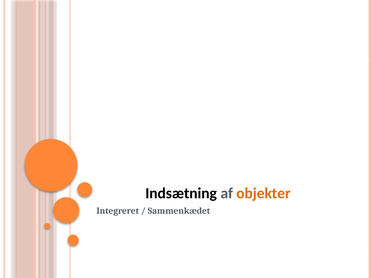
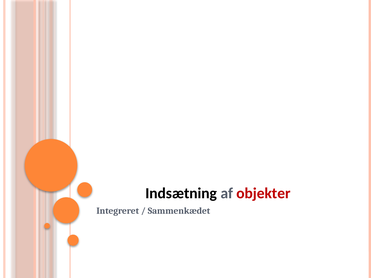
objekter colour: orange -> red
